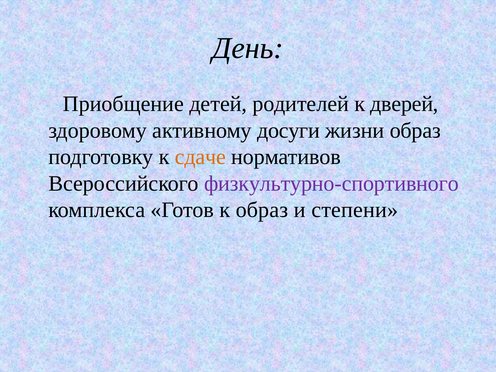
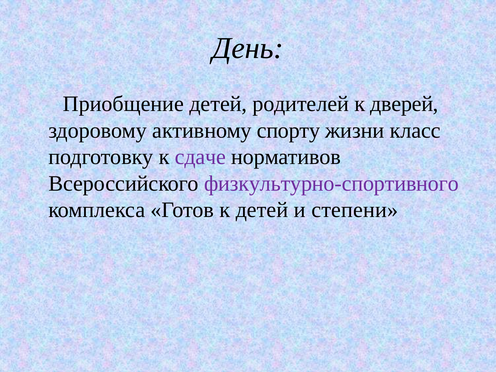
досуги: досуги -> спорту
жизни образ: образ -> класс
сдаче colour: orange -> purple
к образ: образ -> детей
